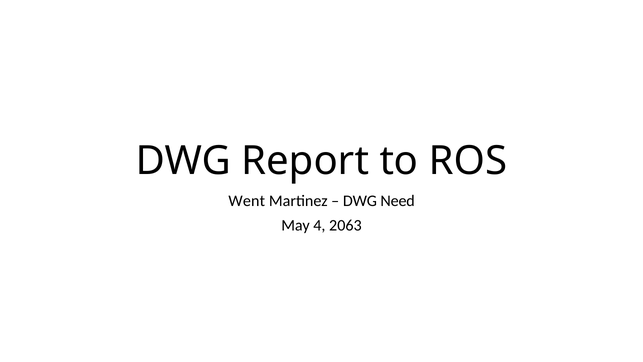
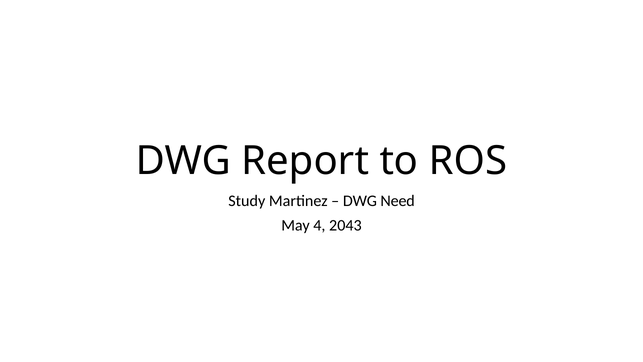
Went: Went -> Study
2063: 2063 -> 2043
